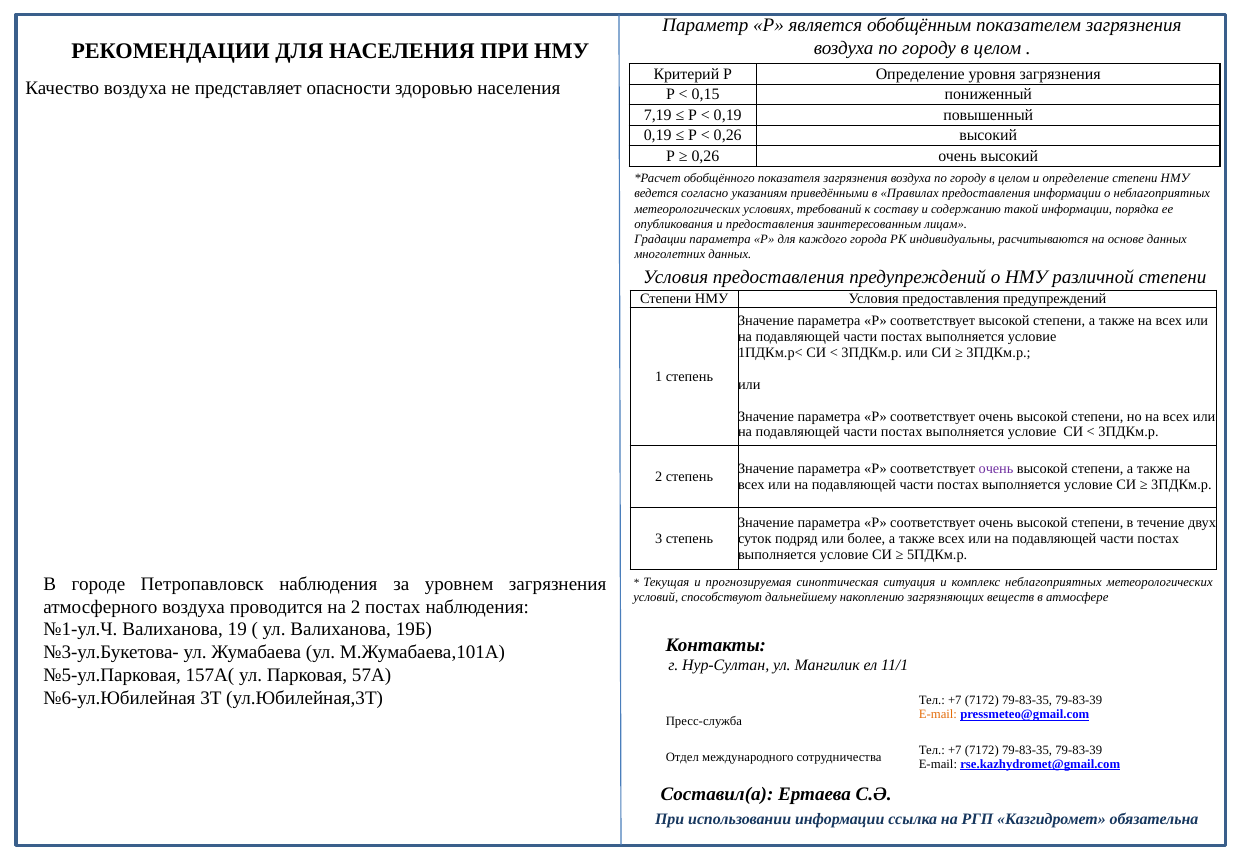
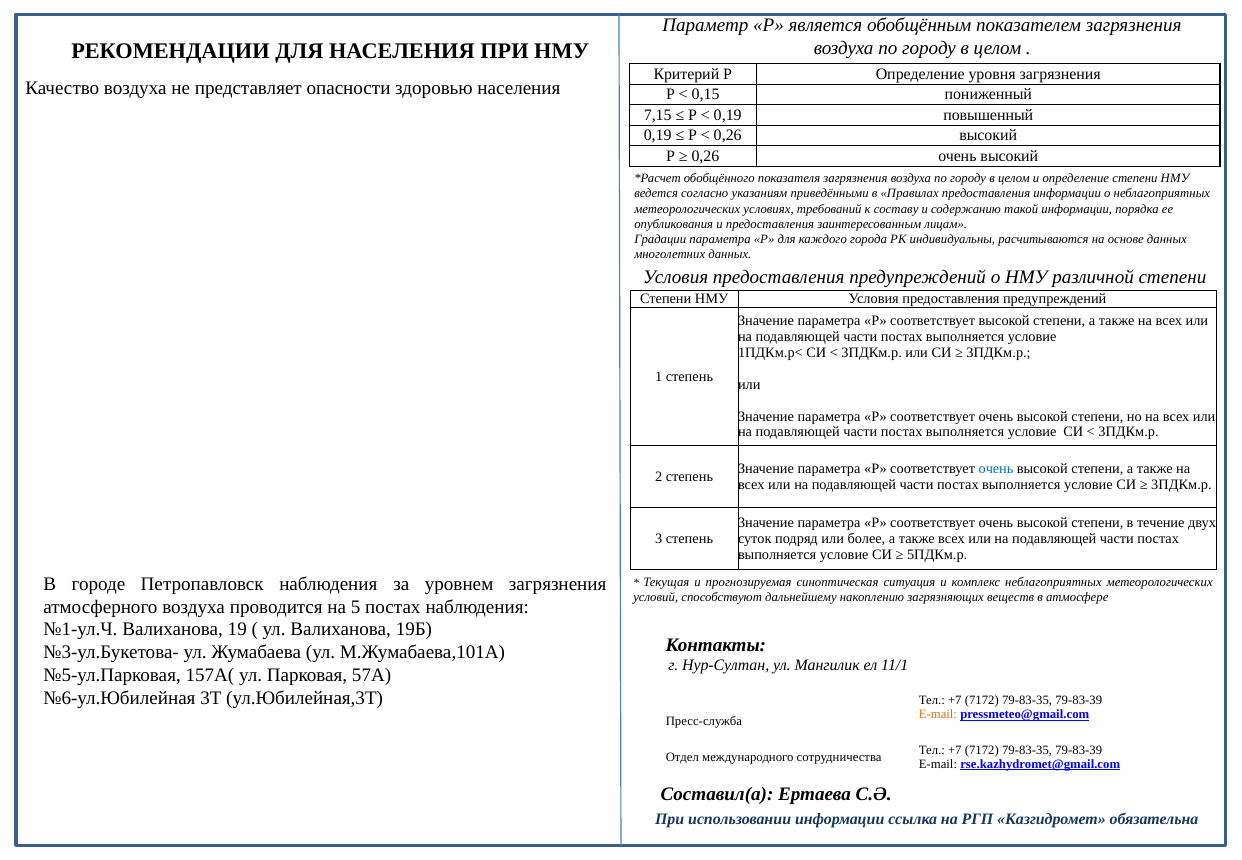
7,19: 7,19 -> 7,15
очень at (996, 469) colour: purple -> blue
на 2: 2 -> 5
